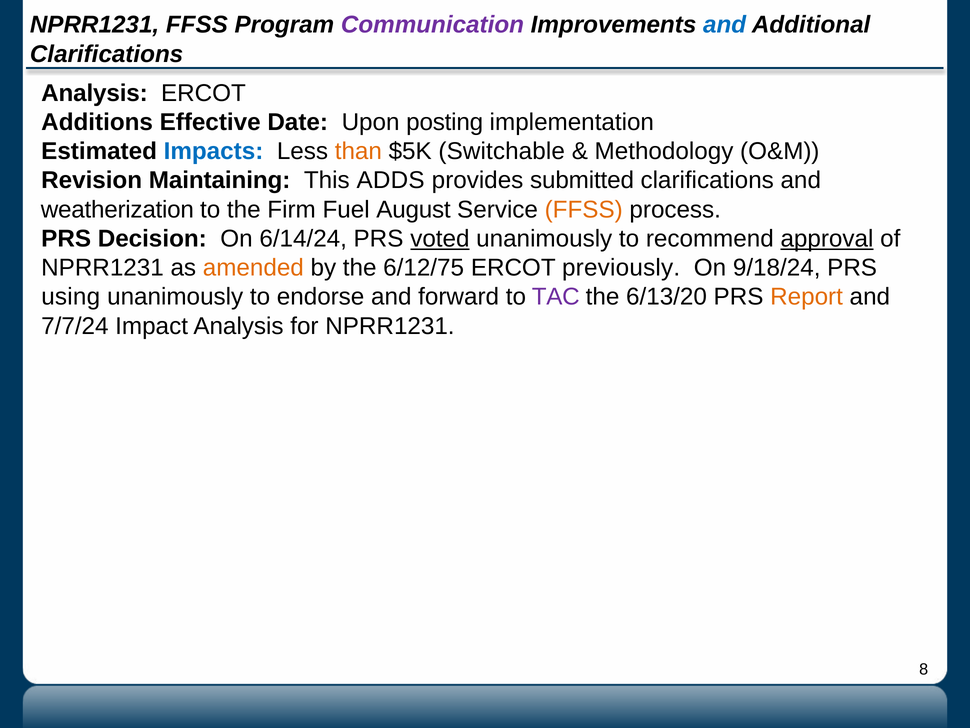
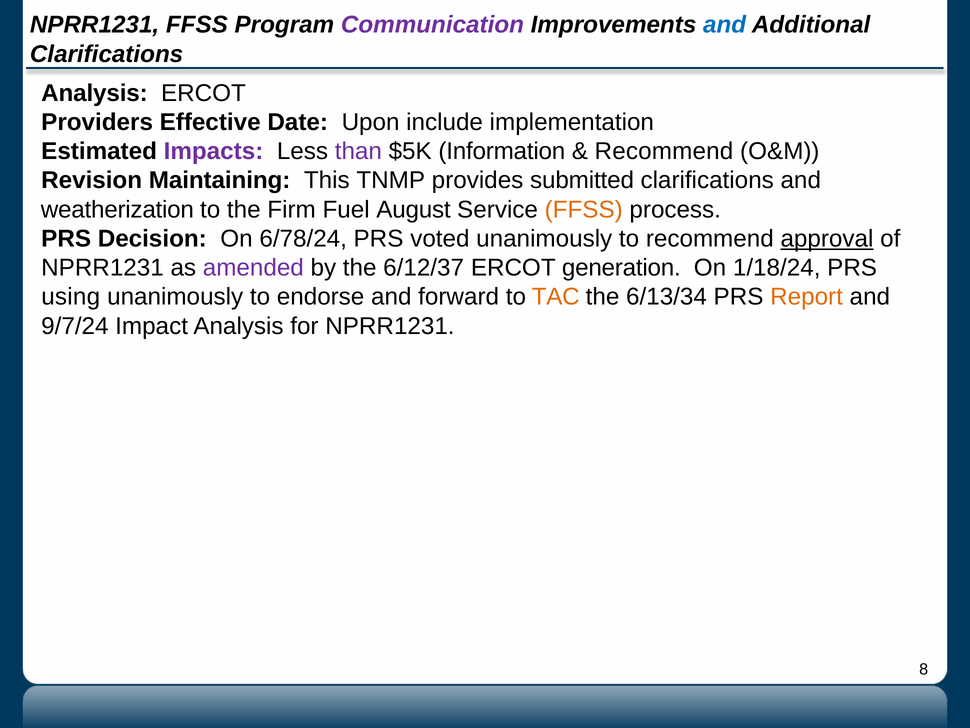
Additions: Additions -> Providers
posting: posting -> include
Impacts colour: blue -> purple
than colour: orange -> purple
Switchable: Switchable -> Information
Methodology at (664, 151): Methodology -> Recommend
ADDS: ADDS -> TNMP
6/14/24: 6/14/24 -> 6/78/24
voted underline: present -> none
amended colour: orange -> purple
6/12/75: 6/12/75 -> 6/12/37
previously: previously -> generation
9/18/24: 9/18/24 -> 1/18/24
TAC colour: purple -> orange
6/13/20: 6/13/20 -> 6/13/34
7/7/24: 7/7/24 -> 9/7/24
